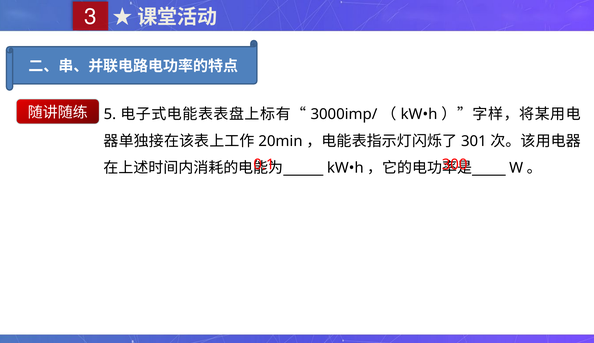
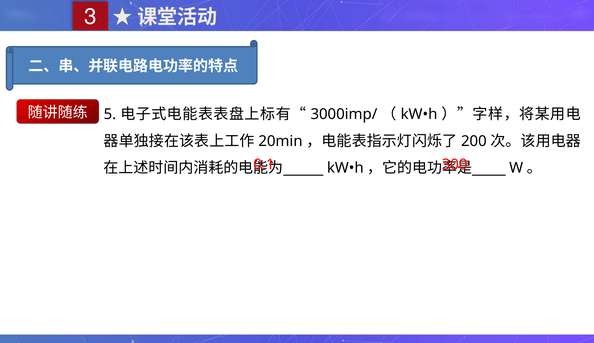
301: 301 -> 200
